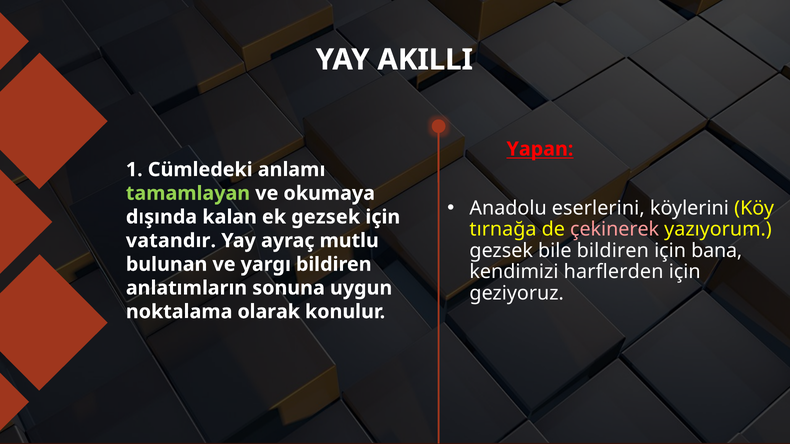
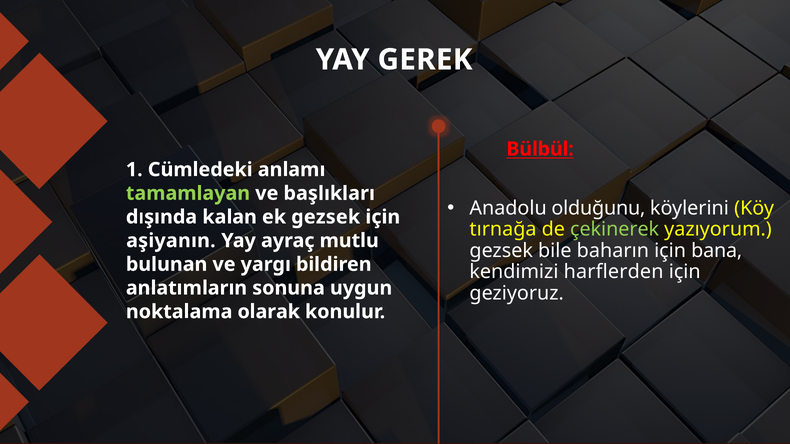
AKILLI: AKILLI -> GEREK
Yapan: Yapan -> Bülbül
okumaya: okumaya -> başlıkları
eserlerini: eserlerini -> olduğunu
çekinerek colour: pink -> light green
vatandır: vatandır -> aşiyanın
bile bildiren: bildiren -> baharın
